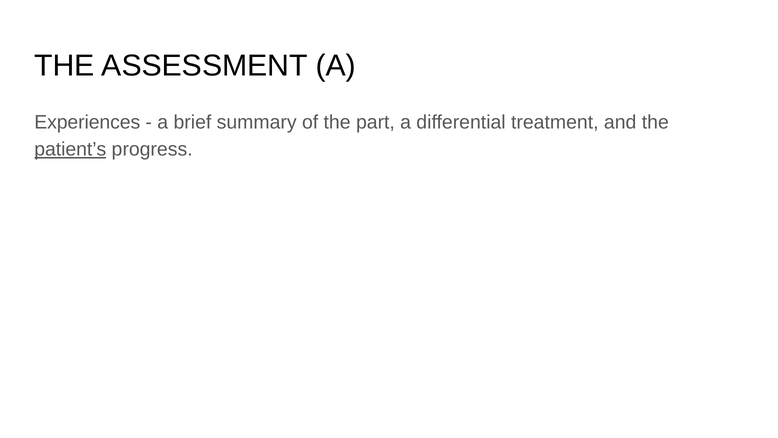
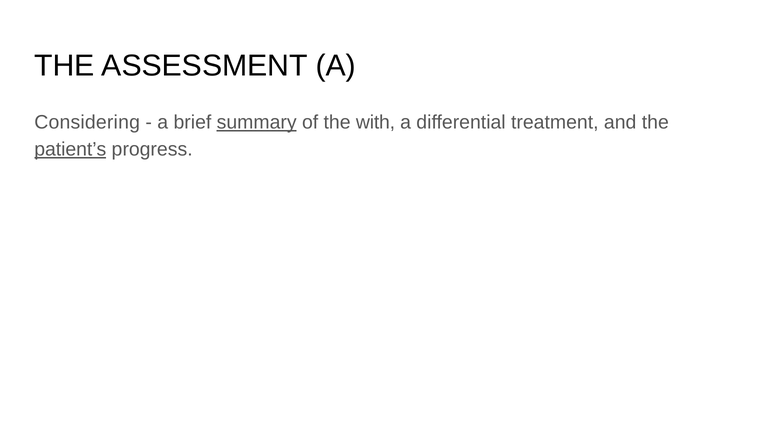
Experiences: Experiences -> Considering
summary underline: none -> present
part: part -> with
